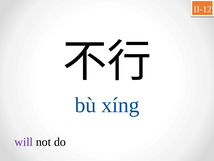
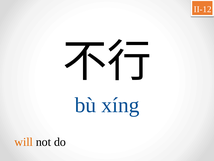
will colour: purple -> orange
